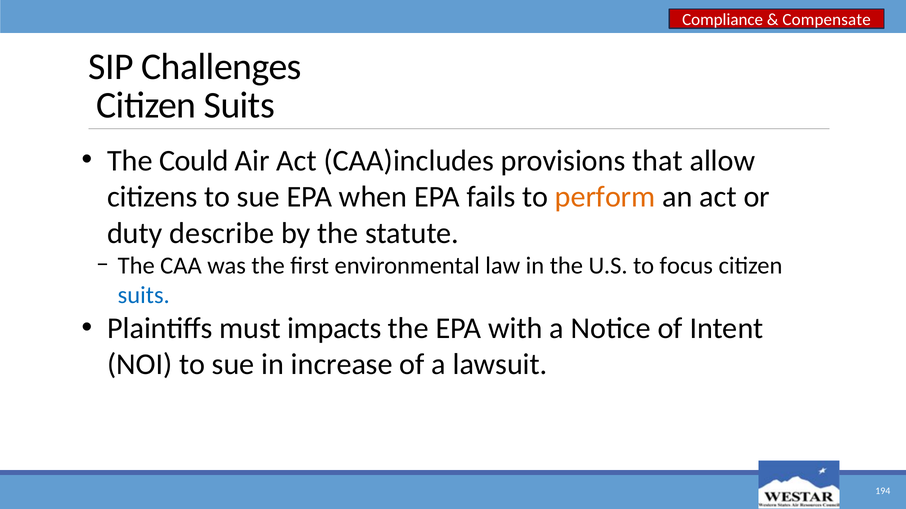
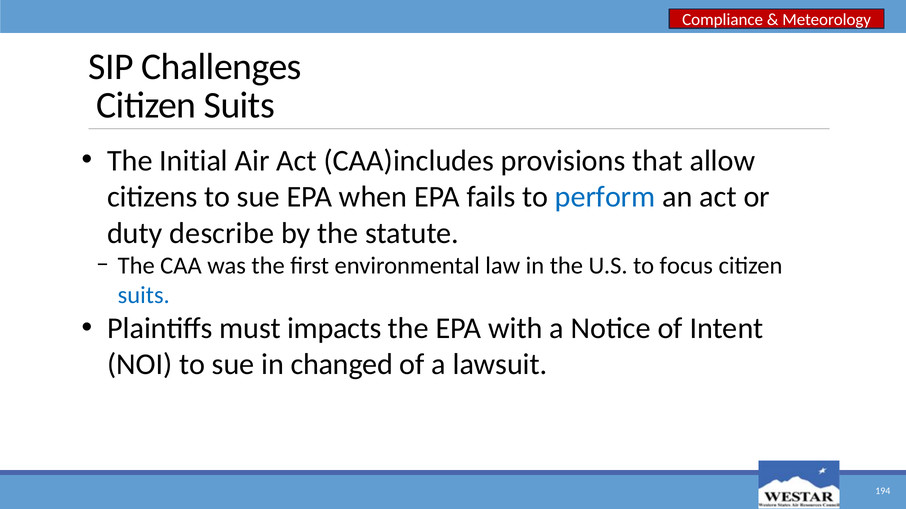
Compensate: Compensate -> Meteorology
Could: Could -> Initial
perform colour: orange -> blue
increase: increase -> changed
